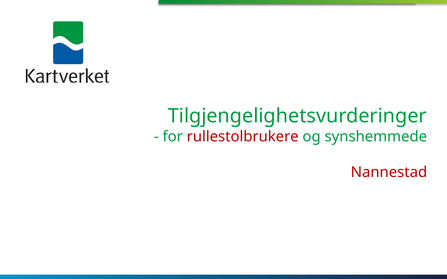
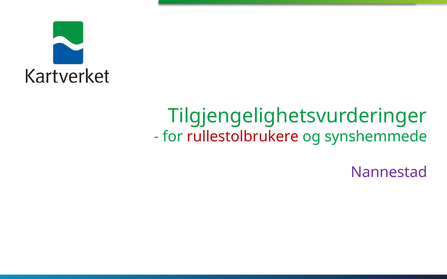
Nannestad colour: red -> purple
